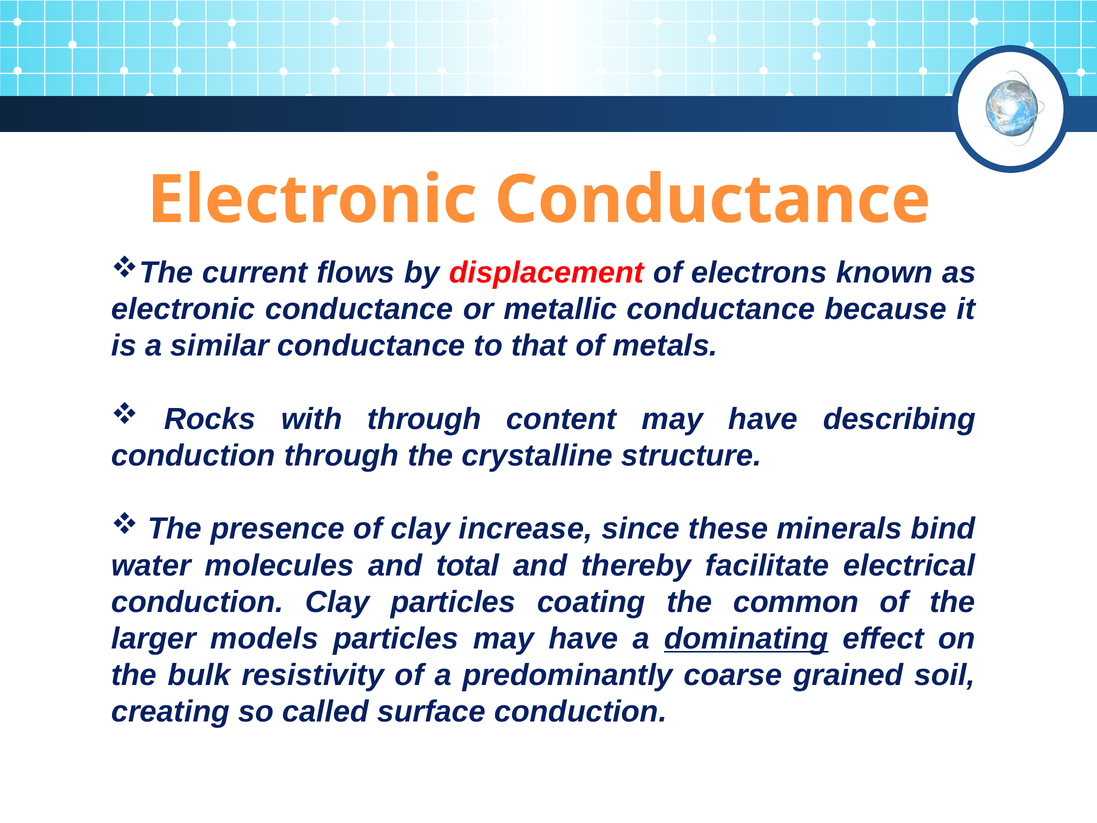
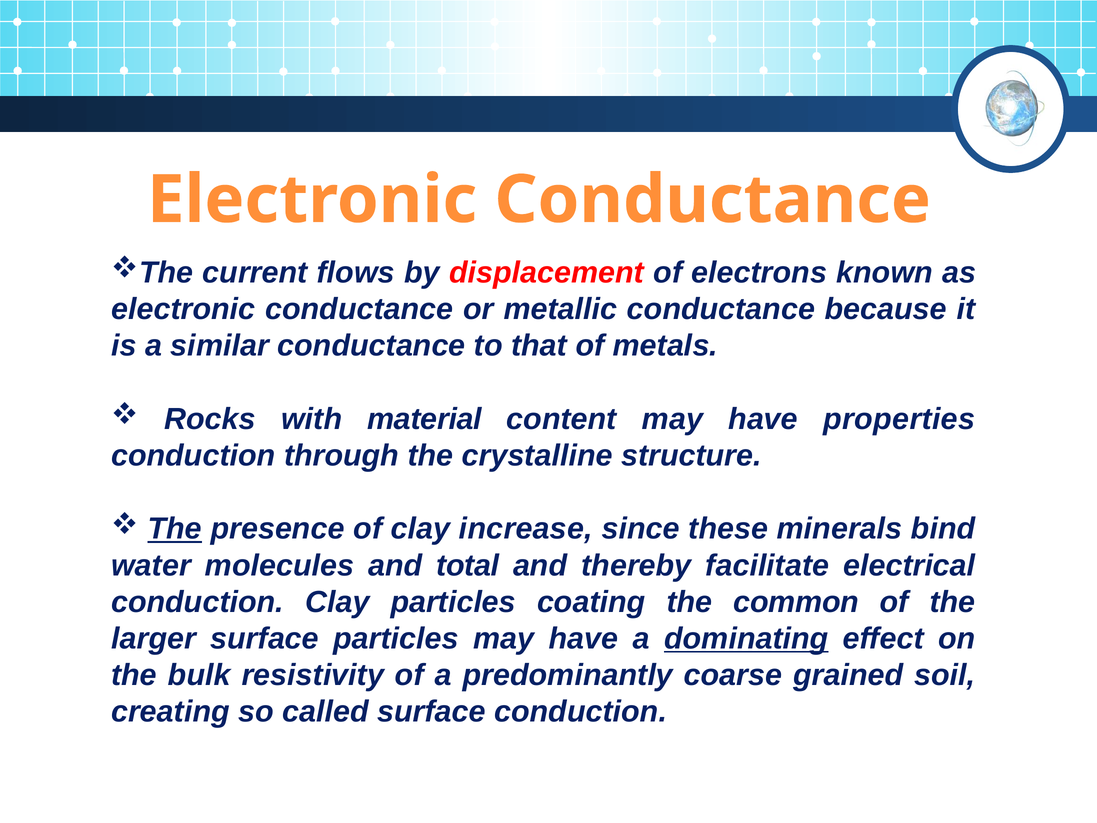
with through: through -> material
describing: describing -> properties
The at (175, 529) underline: none -> present
larger models: models -> surface
